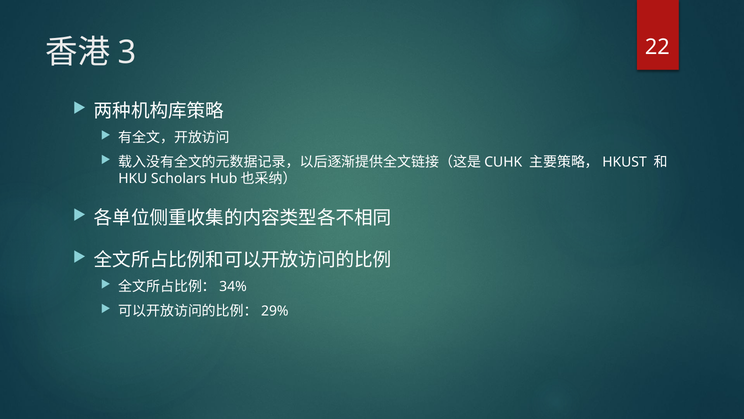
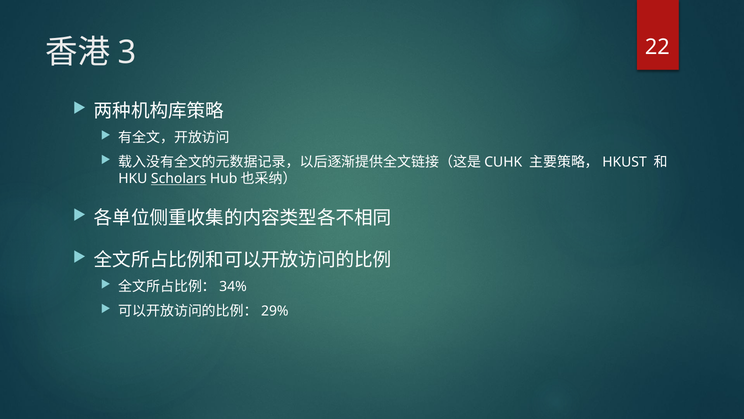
Scholars underline: none -> present
